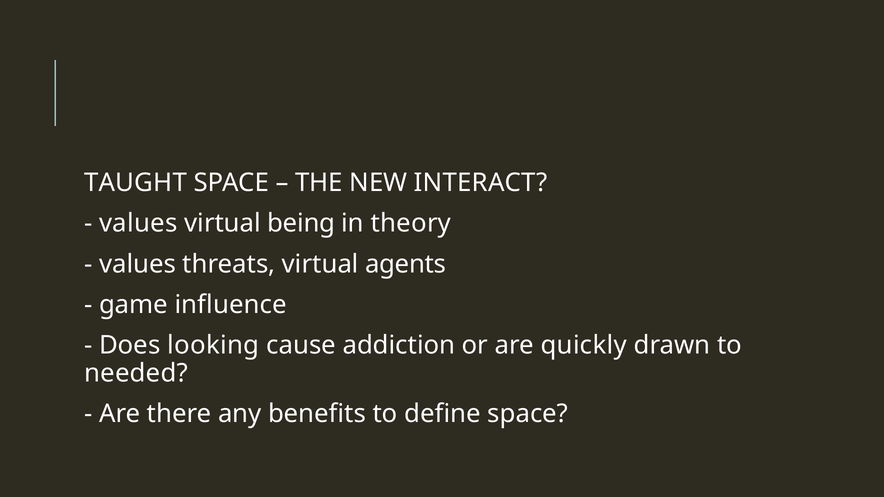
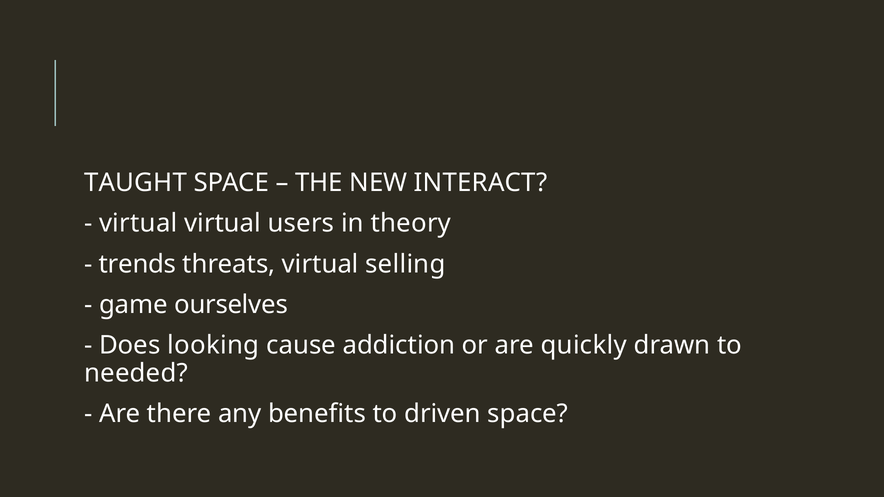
values at (138, 223): values -> virtual
being: being -> users
values at (138, 264): values -> trends
agents: agents -> selling
influence: influence -> ourselves
define: define -> driven
